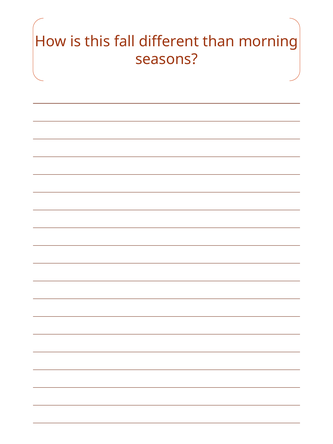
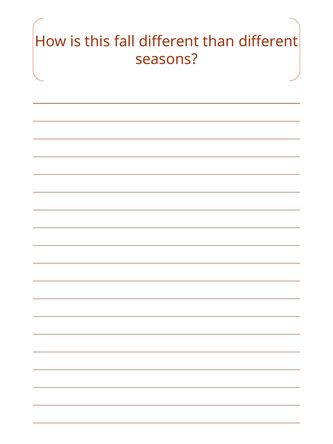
than morning: morning -> different
